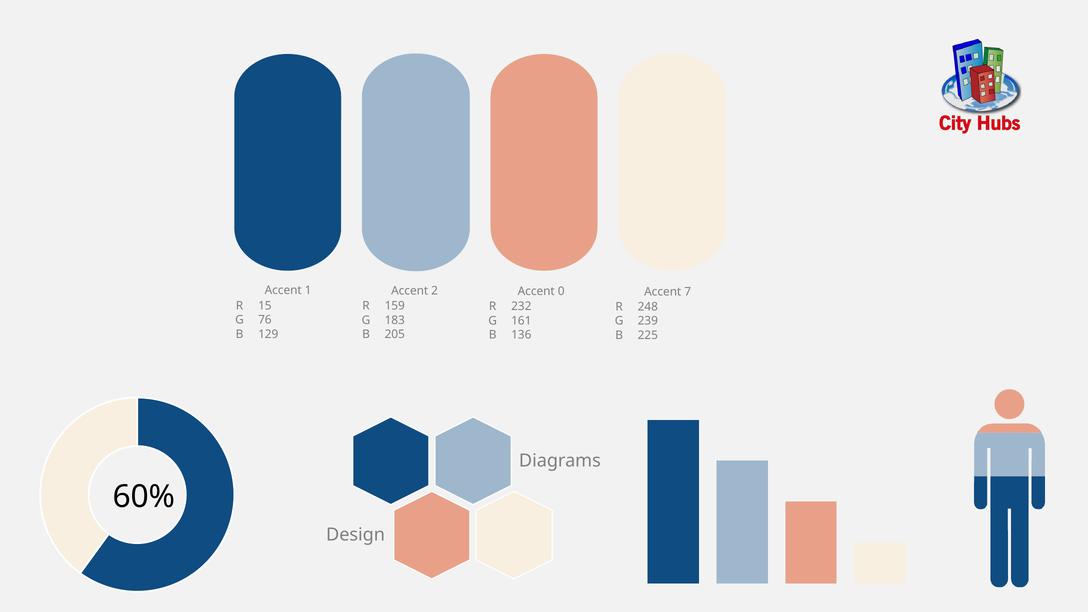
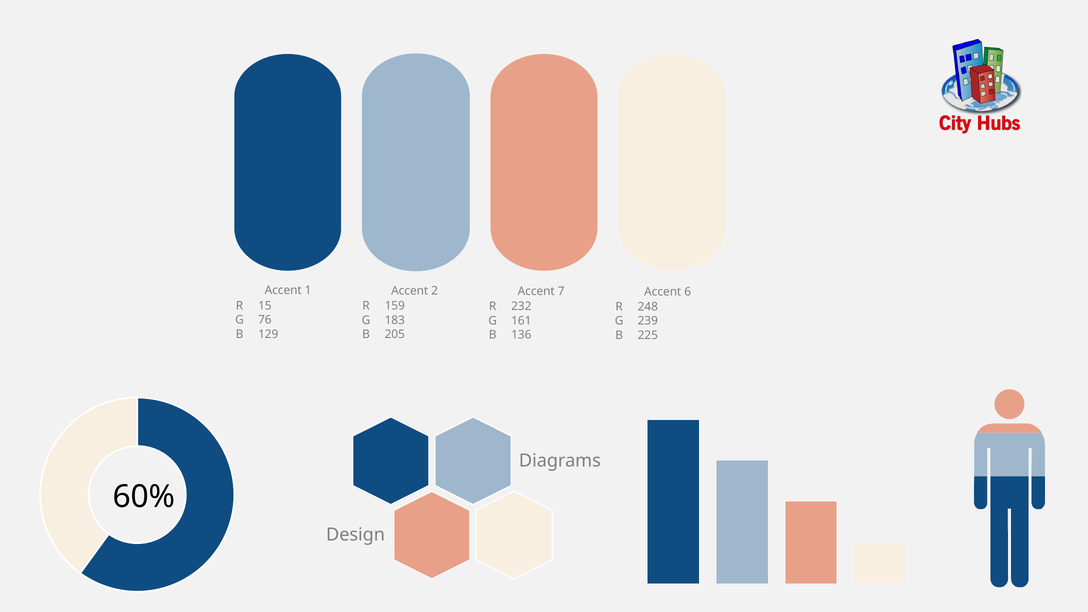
0: 0 -> 7
7: 7 -> 6
